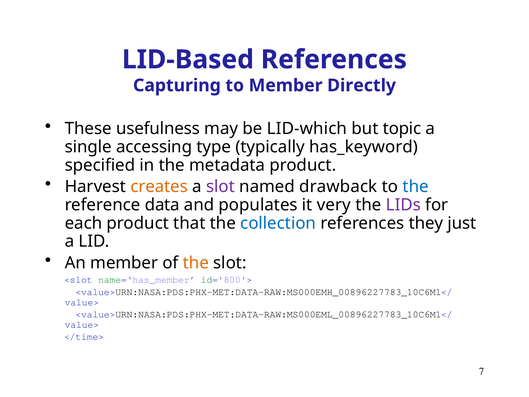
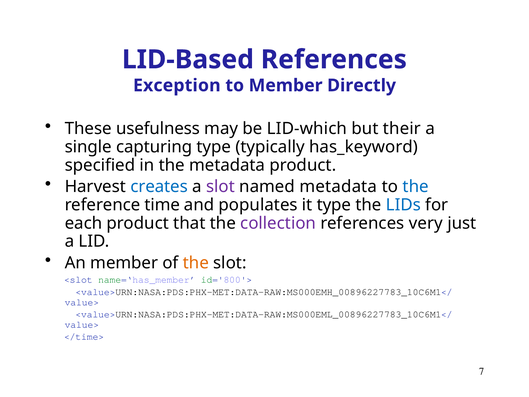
Capturing: Capturing -> Exception
topic: topic -> their
accessing: accessing -> capturing
creates colour: orange -> blue
named drawback: drawback -> metadata
data: data -> time
it very: very -> type
LIDs colour: purple -> blue
collection colour: blue -> purple
they: they -> very
